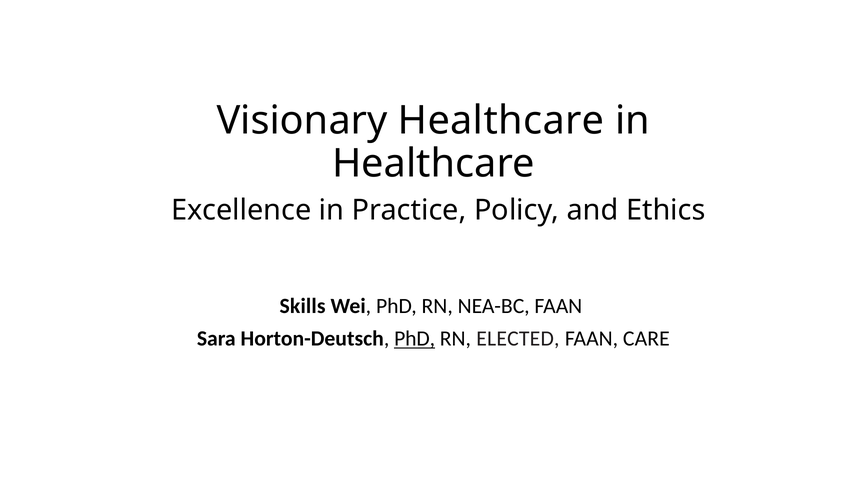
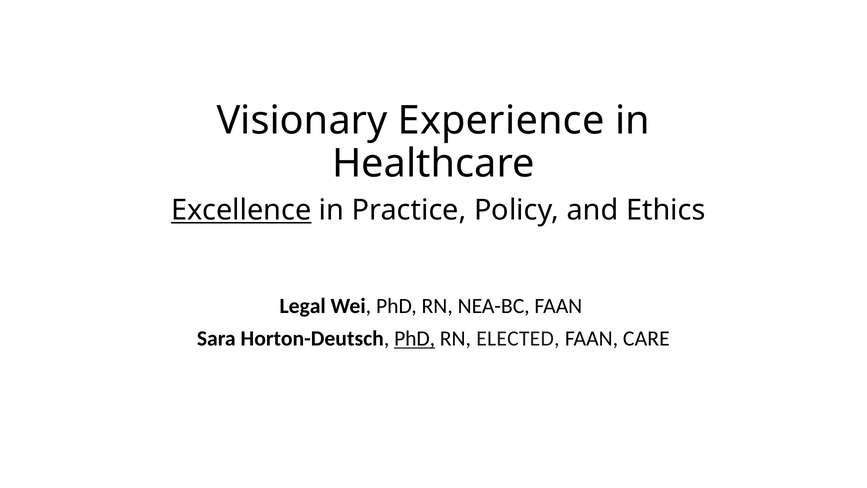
Visionary Healthcare: Healthcare -> Experience
Excellence underline: none -> present
Skills: Skills -> Legal
